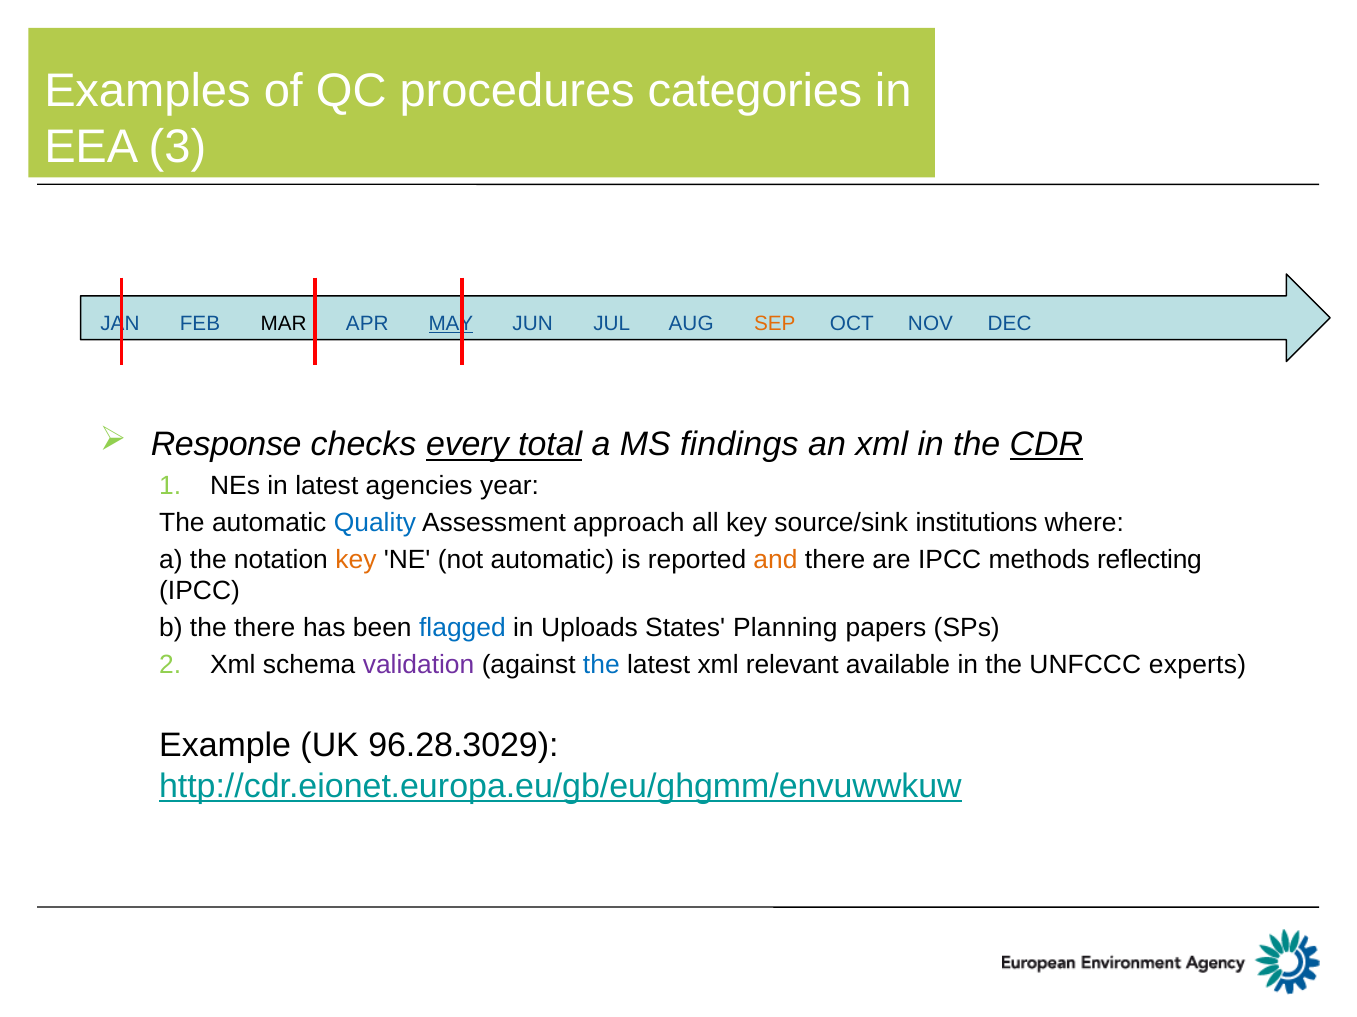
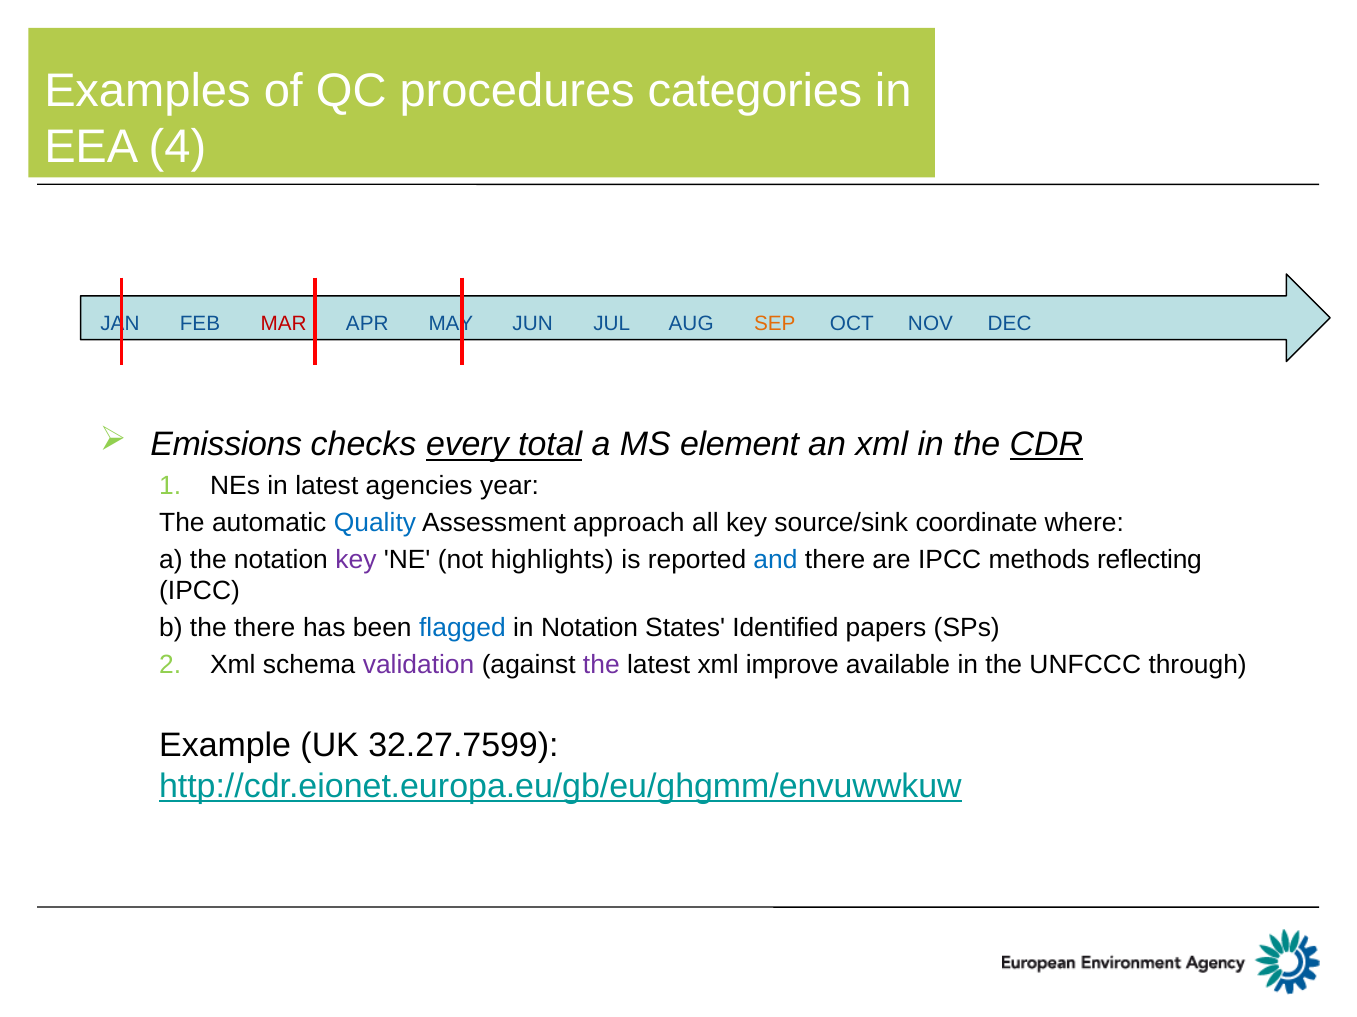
3: 3 -> 4
MAR colour: black -> red
MAY underline: present -> none
Response: Response -> Emissions
findings: findings -> element
institutions: institutions -> coordinate
key at (356, 560) colour: orange -> purple
not automatic: automatic -> highlights
and colour: orange -> blue
in Uploads: Uploads -> Notation
Planning: Planning -> Identified
the at (601, 666) colour: blue -> purple
relevant: relevant -> improve
experts: experts -> through
96.28.3029: 96.28.3029 -> 32.27.7599
